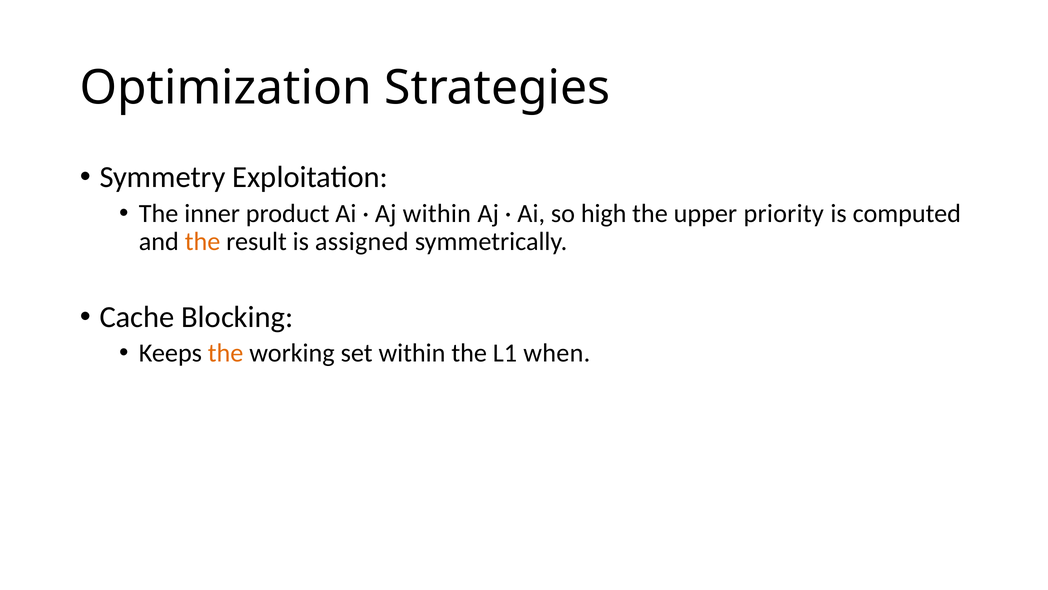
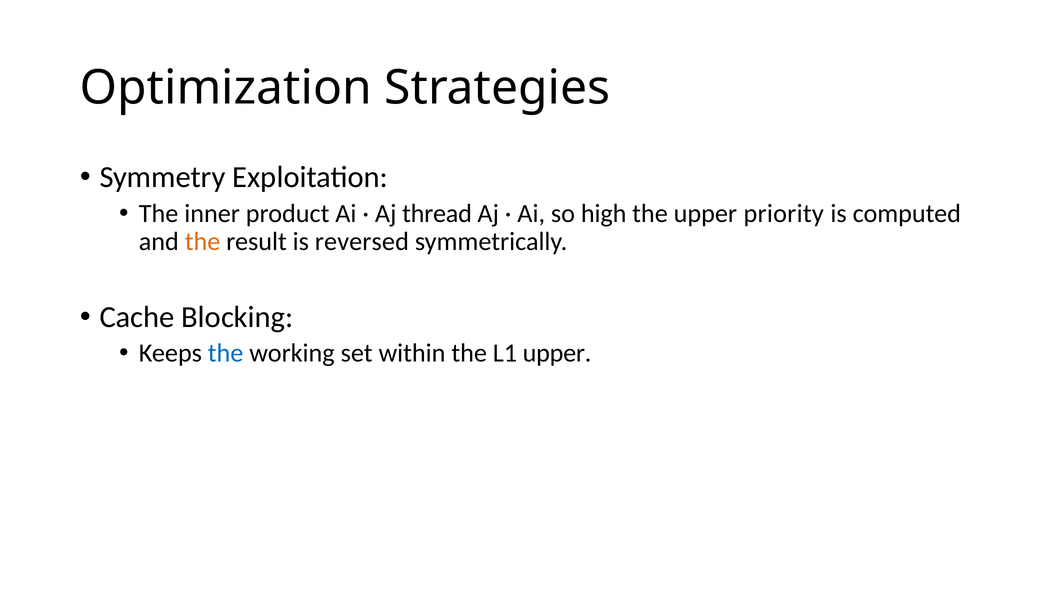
Aj within: within -> thread
assigned: assigned -> reversed
the at (226, 353) colour: orange -> blue
L1 when: when -> upper
